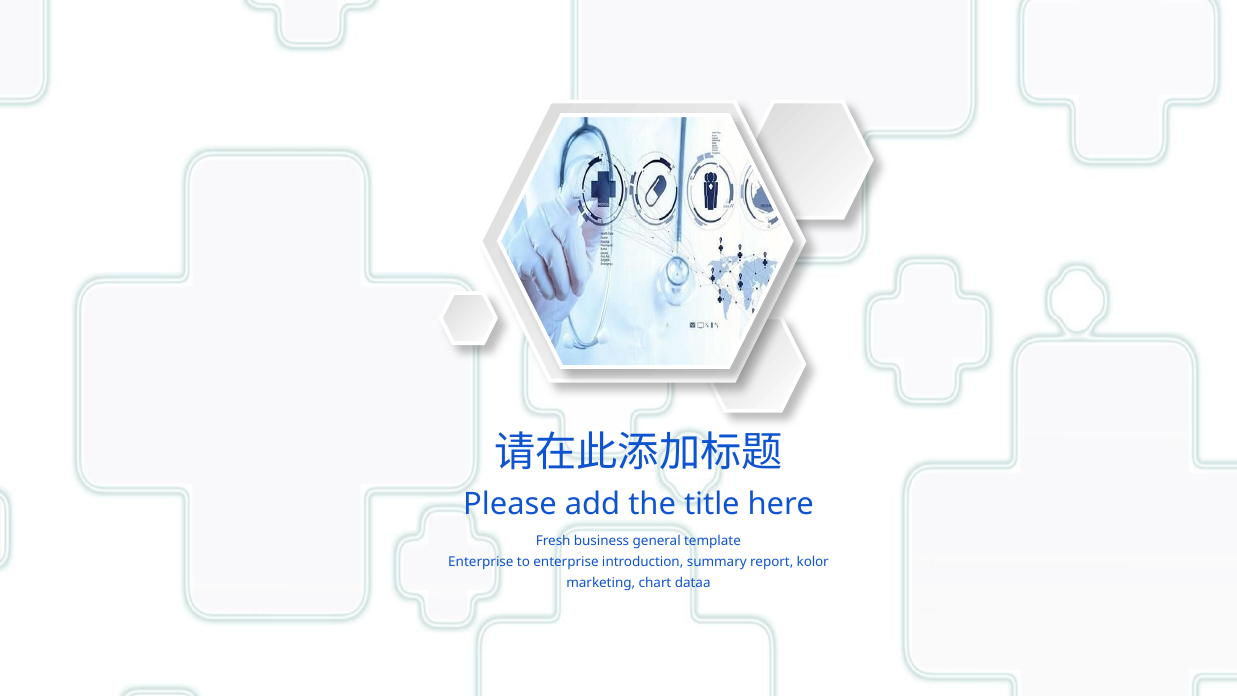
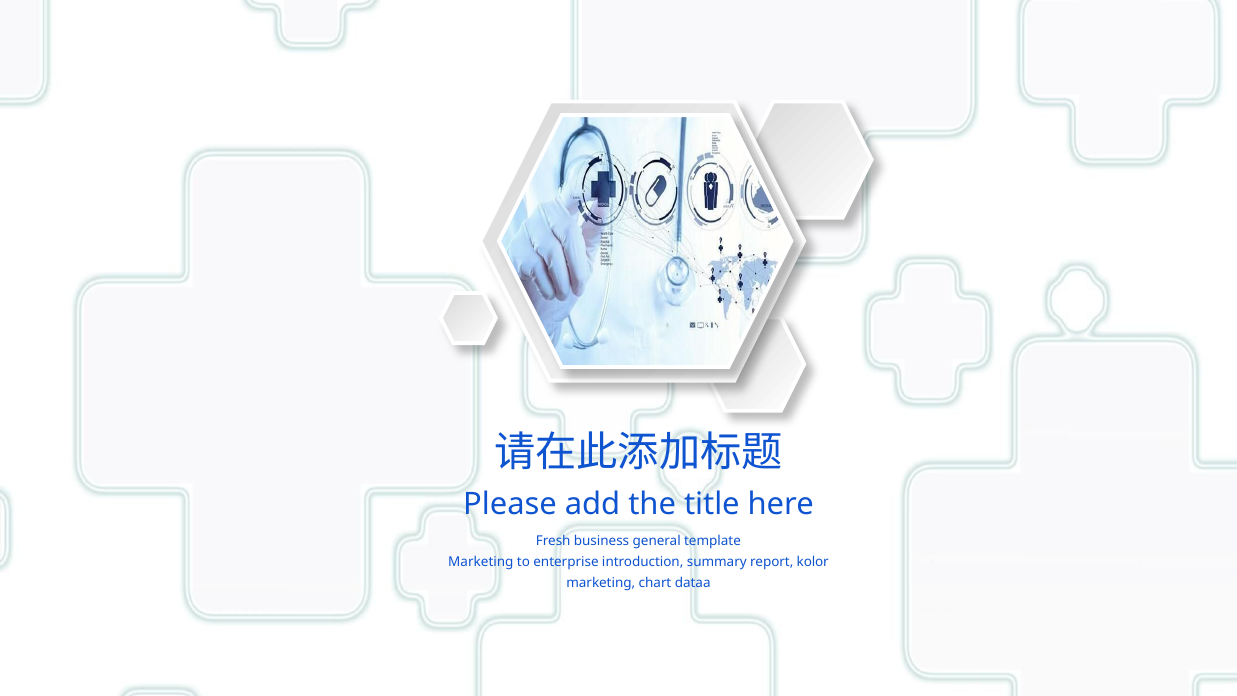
Enterprise at (481, 562): Enterprise -> Marketing
